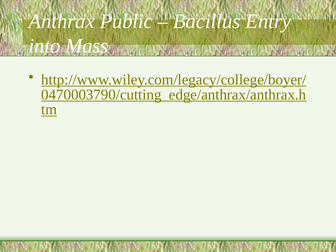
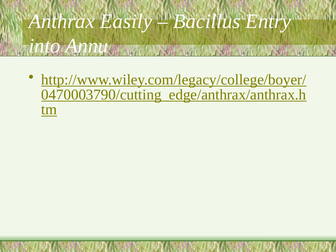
Public: Public -> Easily
Mass: Mass -> Annu
